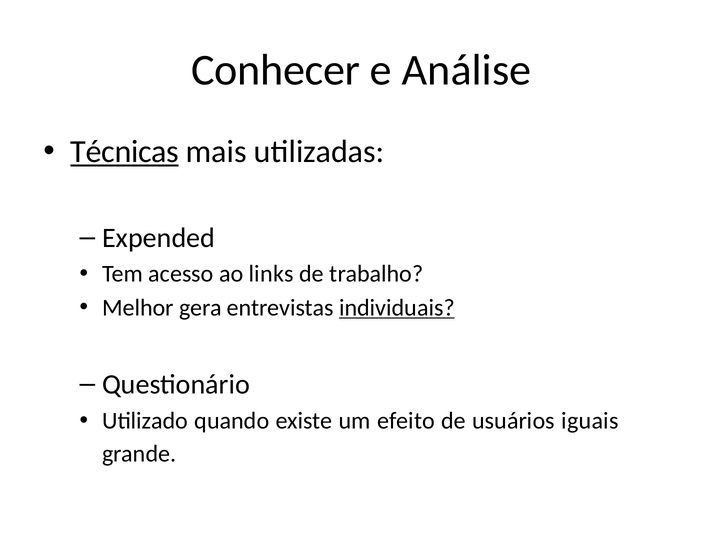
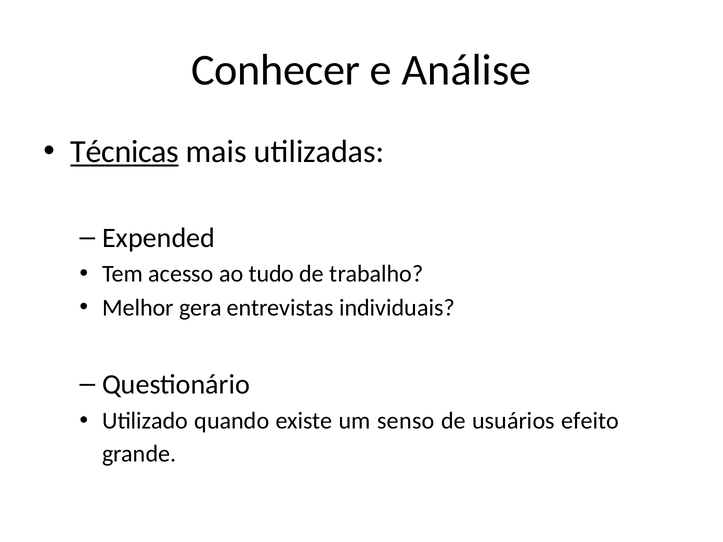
links: links -> tudo
individuais underline: present -> none
efeito: efeito -> senso
iguais: iguais -> efeito
